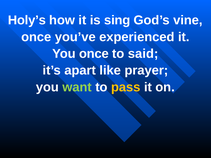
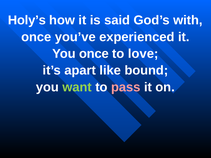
sing: sing -> said
vine: vine -> with
said: said -> love
prayer: prayer -> bound
pass colour: yellow -> pink
